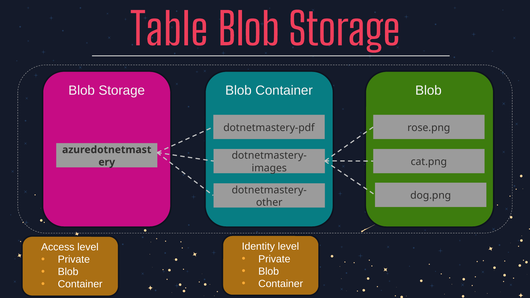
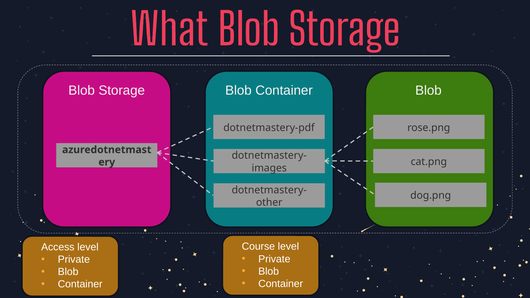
Table: Table -> What
Identity: Identity -> Course
